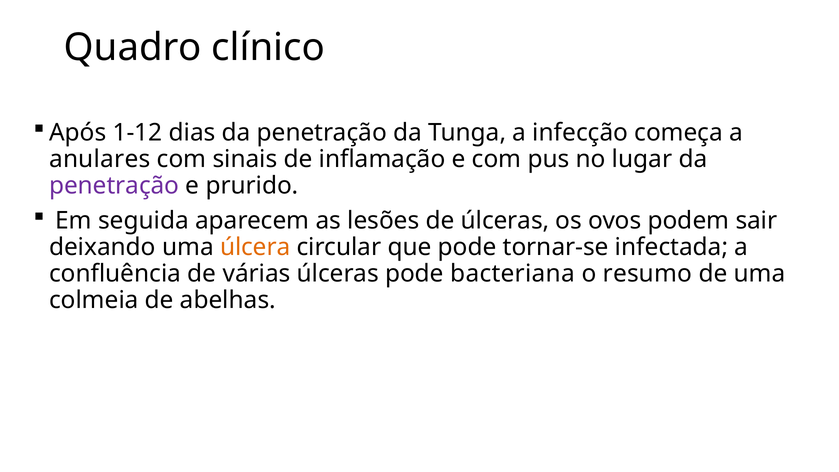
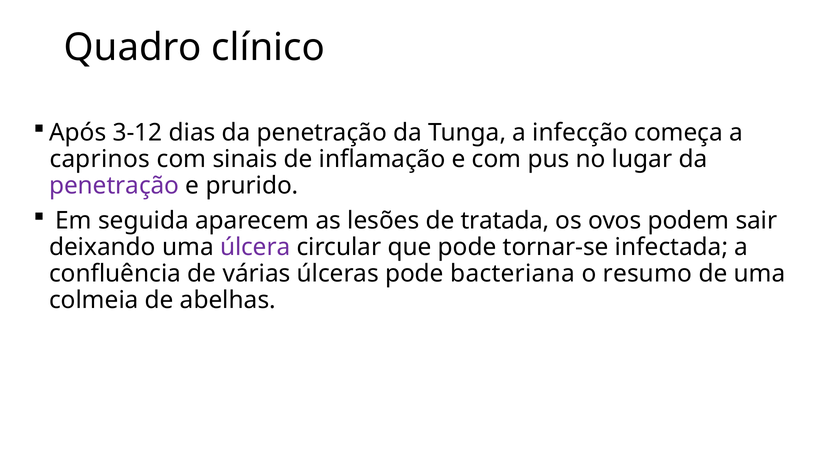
1-12: 1-12 -> 3-12
anulares: anulares -> caprinos
de úlceras: úlceras -> tratada
úlcera colour: orange -> purple
